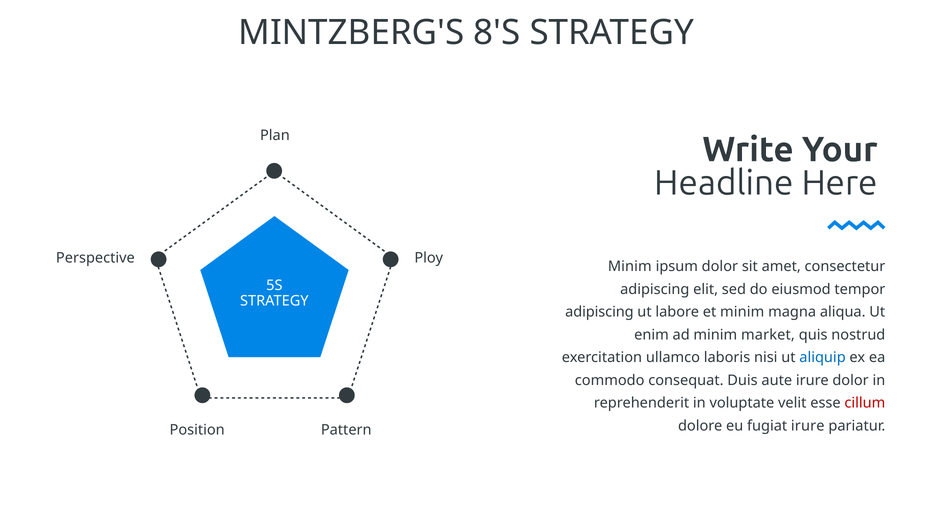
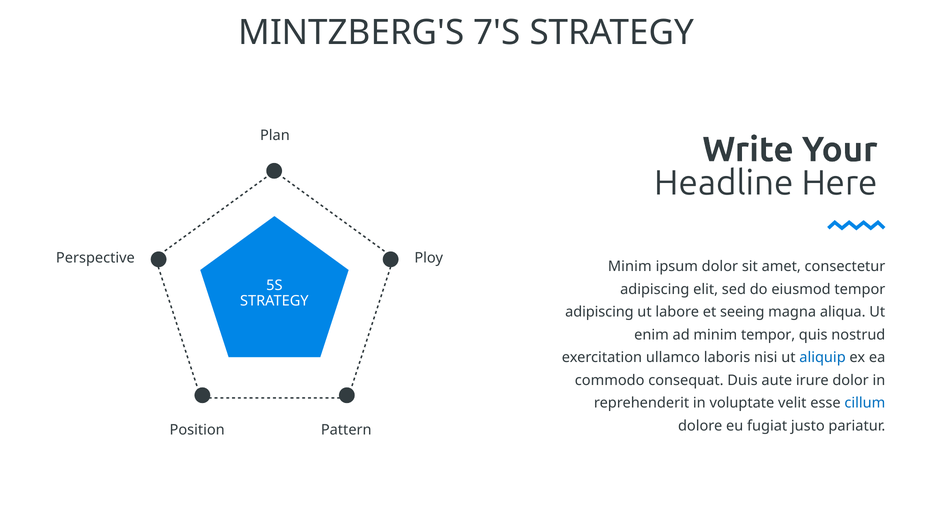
8'S: 8'S -> 7'S
et minim: minim -> seeing
minim market: market -> tempor
cillum colour: red -> blue
fugiat irure: irure -> justo
